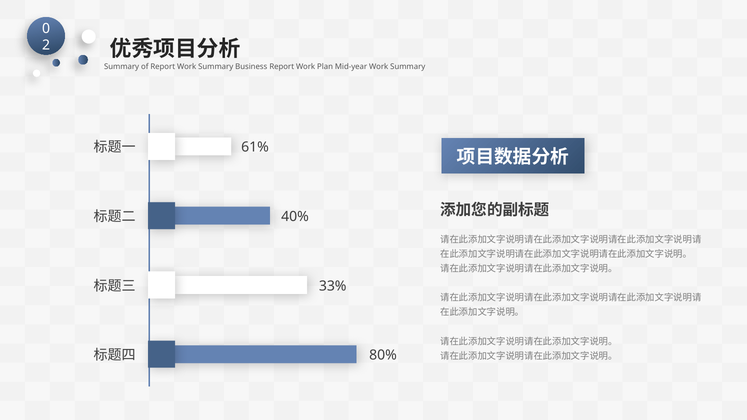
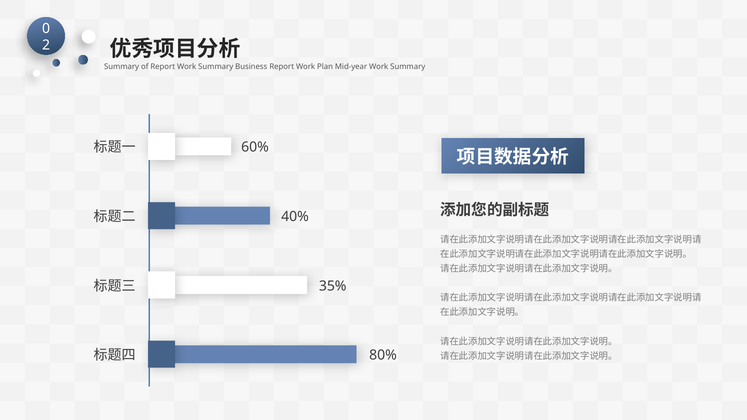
61%: 61% -> 60%
33%: 33% -> 35%
